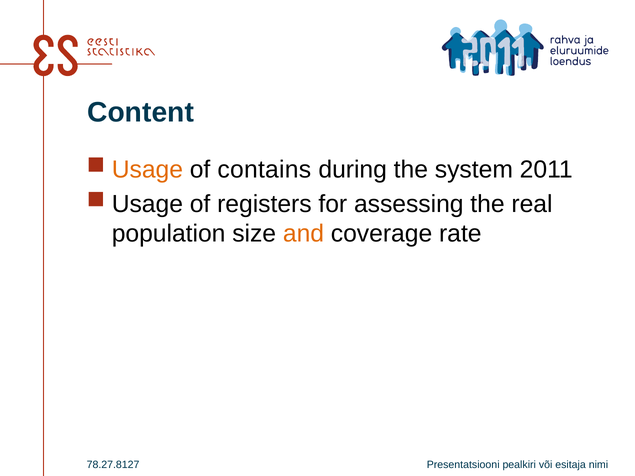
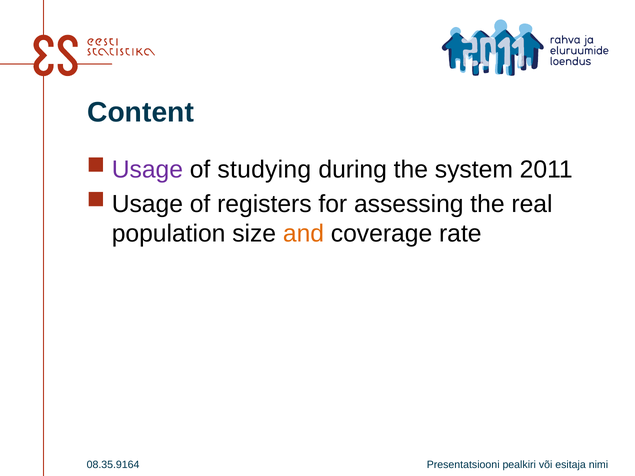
Usage at (147, 170) colour: orange -> purple
contains: contains -> studying
78.27.8127: 78.27.8127 -> 08.35.9164
